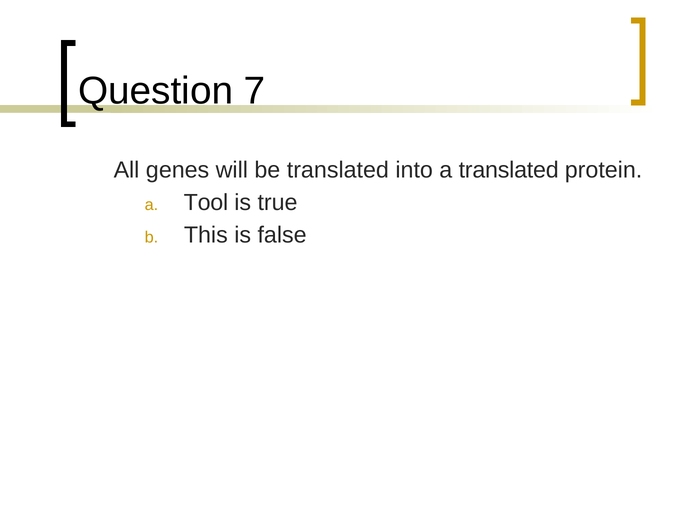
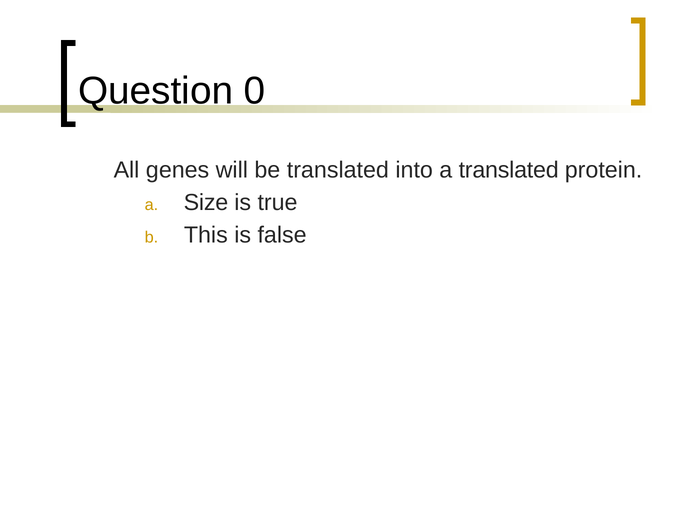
7: 7 -> 0
Tool: Tool -> Size
